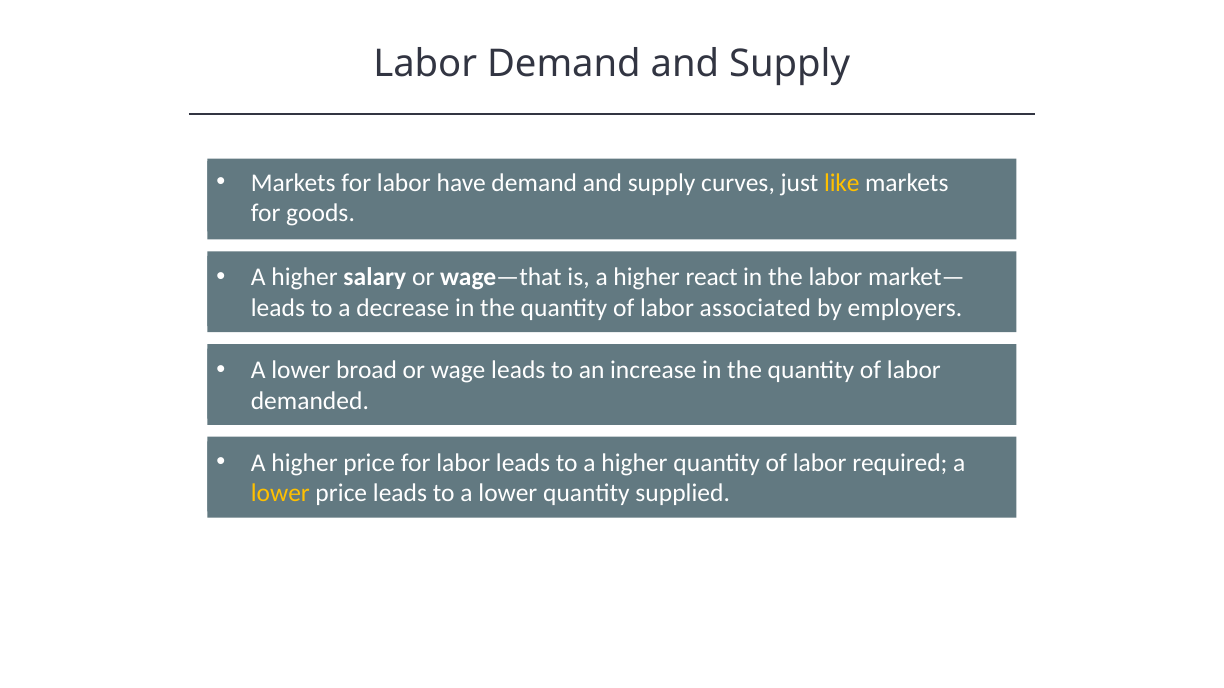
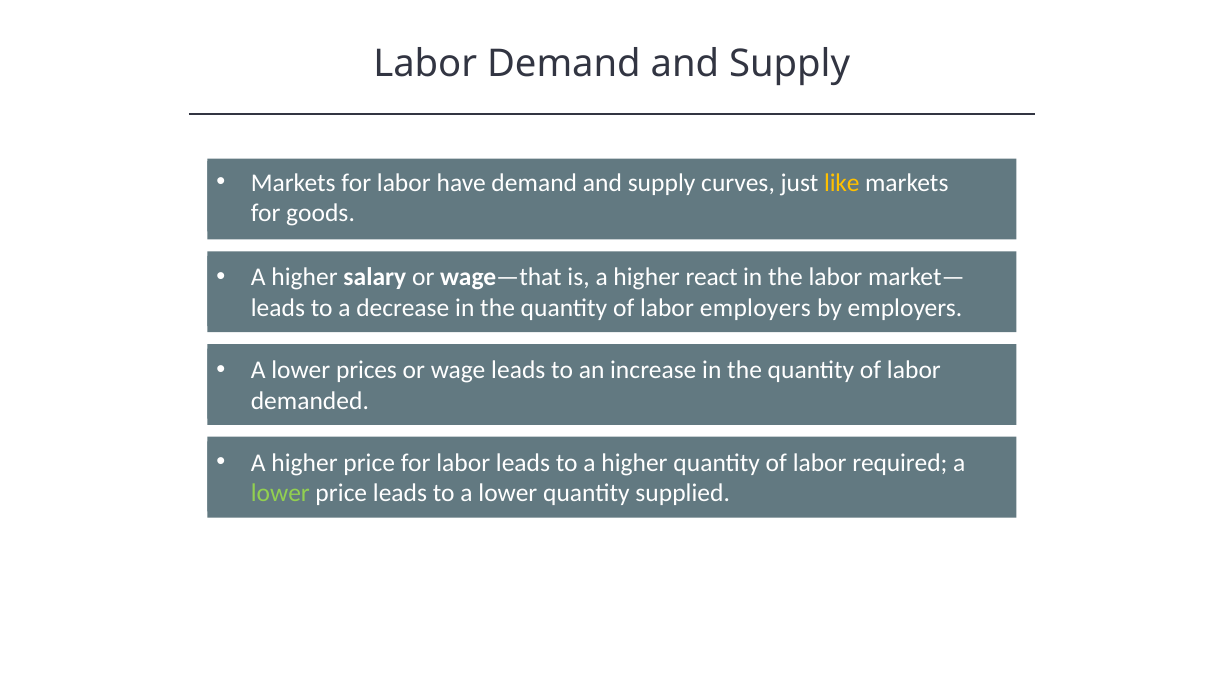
labor associated: associated -> employers
broad: broad -> prices
lower at (280, 494) colour: yellow -> light green
